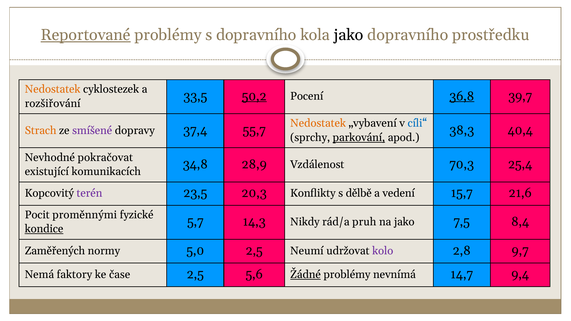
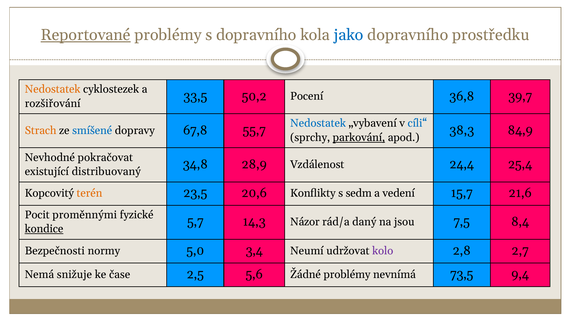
jako at (349, 35) colour: black -> blue
50,2 underline: present -> none
36,8 underline: present -> none
Nedostatek at (318, 123) colour: orange -> blue
40,4: 40,4 -> 84,9
smíšené colour: purple -> blue
37,4: 37,4 -> 67,8
70,3: 70,3 -> 24,4
komunikacích: komunikacích -> distribuovaný
terén colour: purple -> orange
20,3: 20,3 -> 20,6
dělbě: dělbě -> sedm
Nikdy: Nikdy -> Názor
pruh: pruh -> daný
na jako: jako -> jsou
Zaměřených: Zaměřených -> Bezpečnosti
5,0 2,5: 2,5 -> 3,4
9,7: 9,7 -> 2,7
faktory: faktory -> snižuje
Žádné underline: present -> none
14,7: 14,7 -> 73,5
